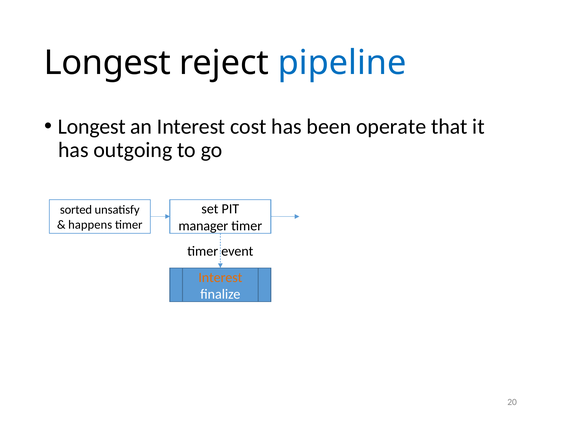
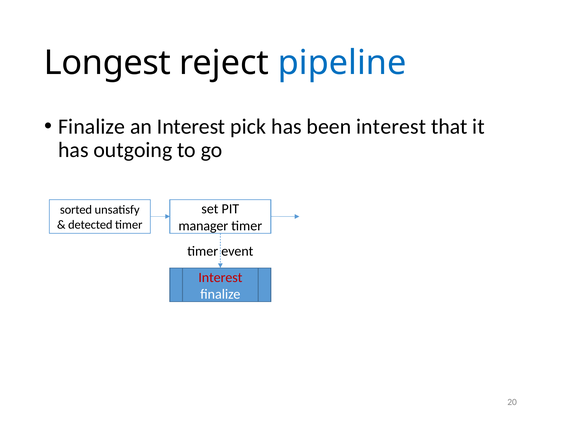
Longest at (92, 126): Longest -> Finalize
cost: cost -> pick
been operate: operate -> interest
happens: happens -> detected
Interest at (220, 277) colour: orange -> red
